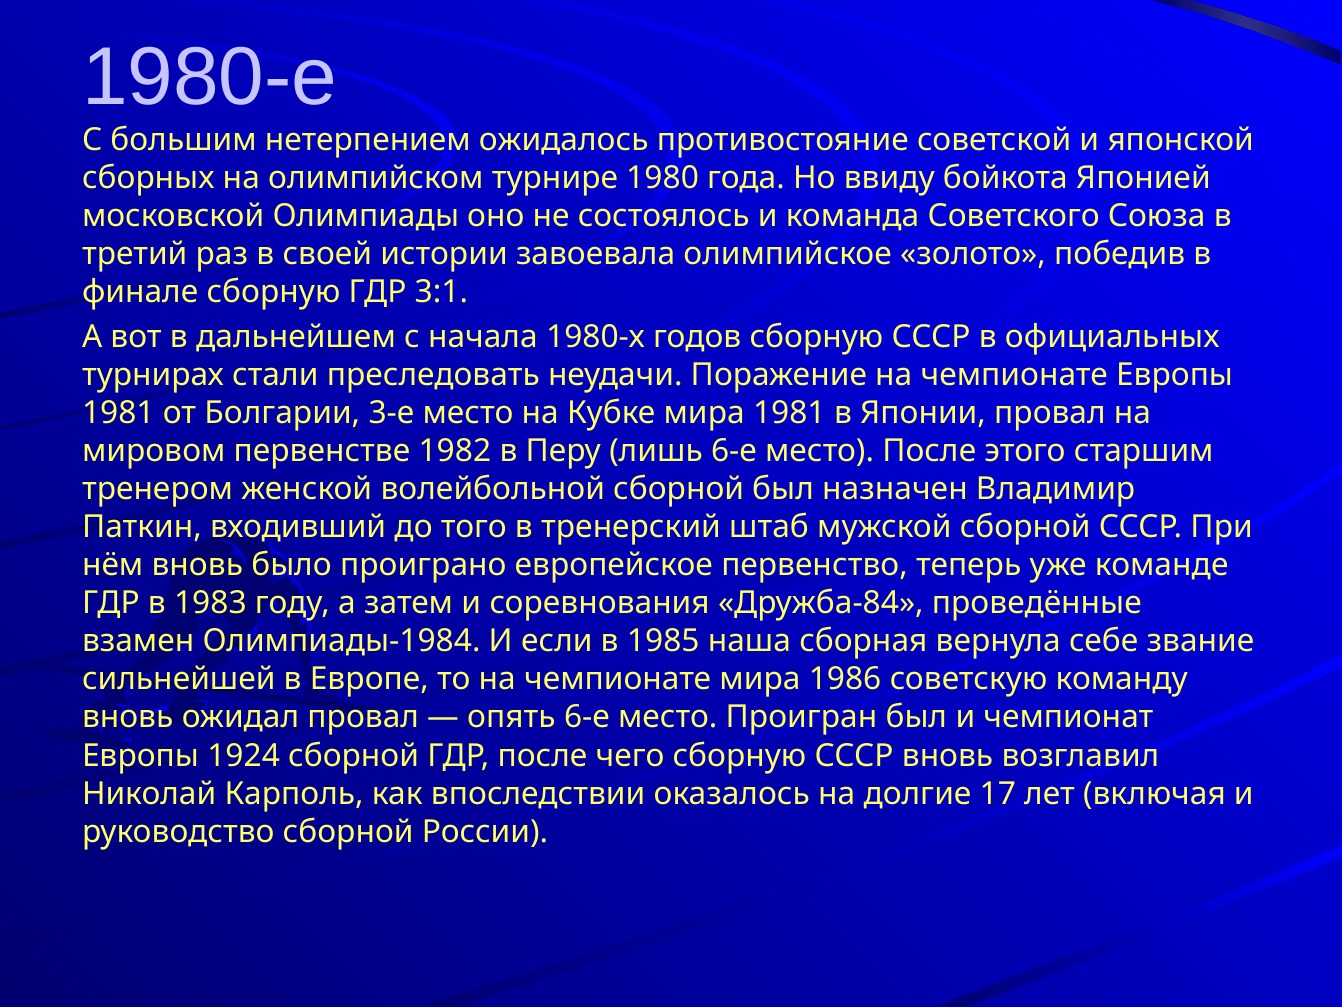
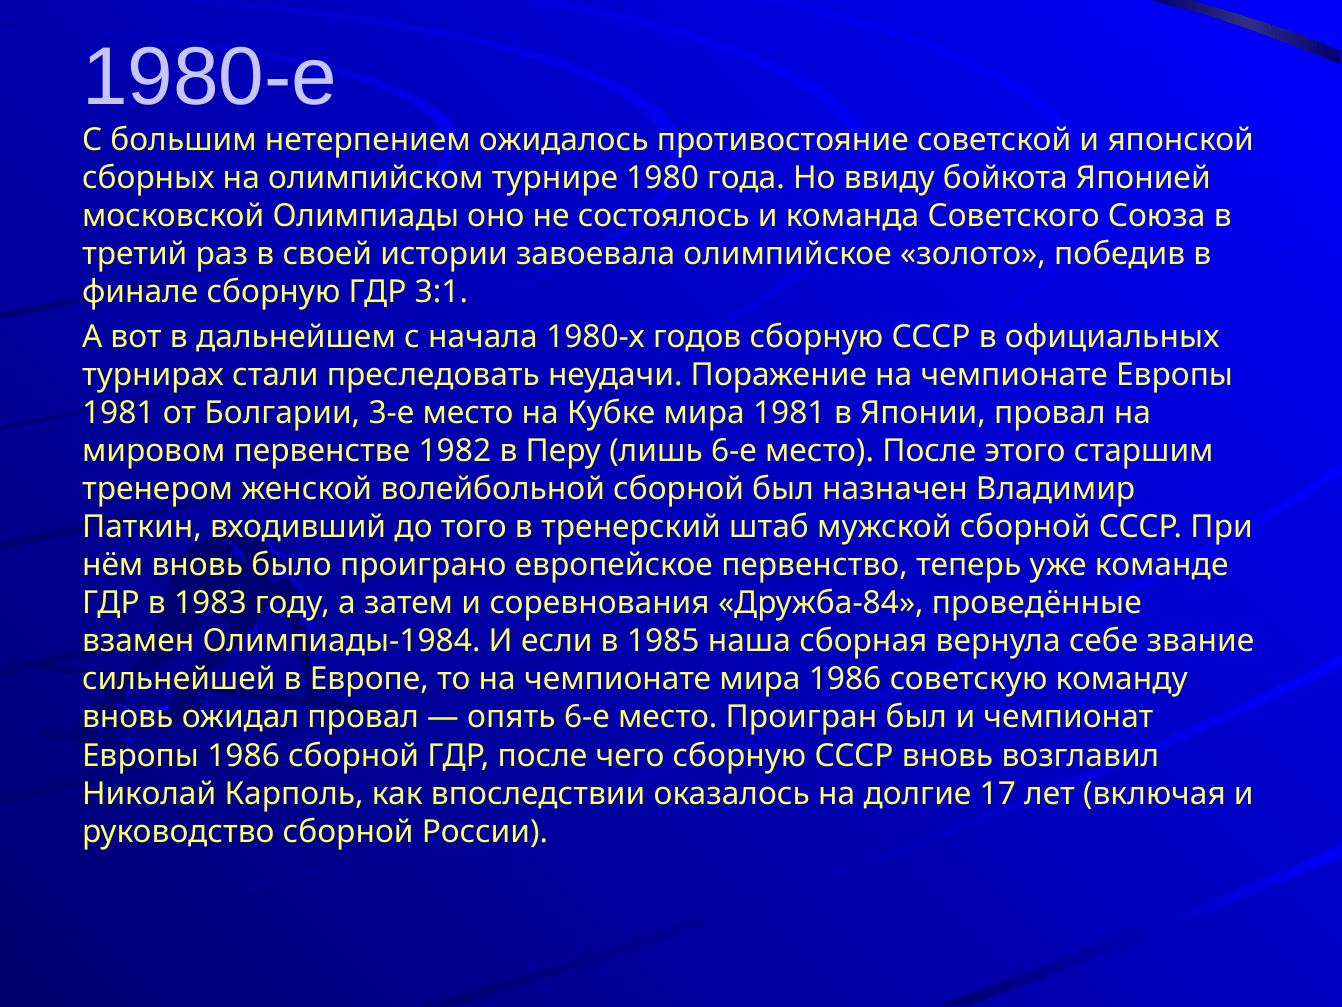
Европы 1924: 1924 -> 1986
